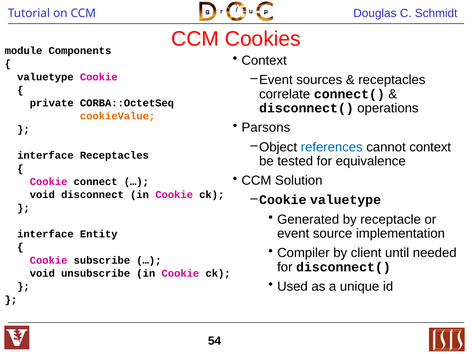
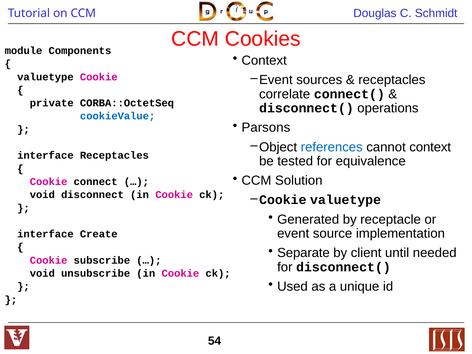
cookieValue colour: orange -> blue
Entity: Entity -> Create
Compiler: Compiler -> Separate
